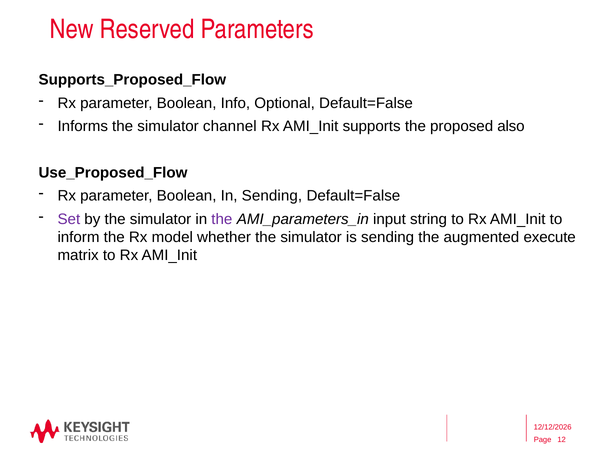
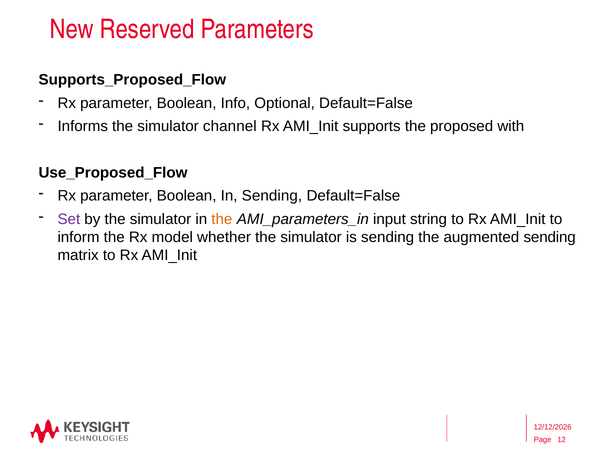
also: also -> with
the at (222, 219) colour: purple -> orange
augmented execute: execute -> sending
